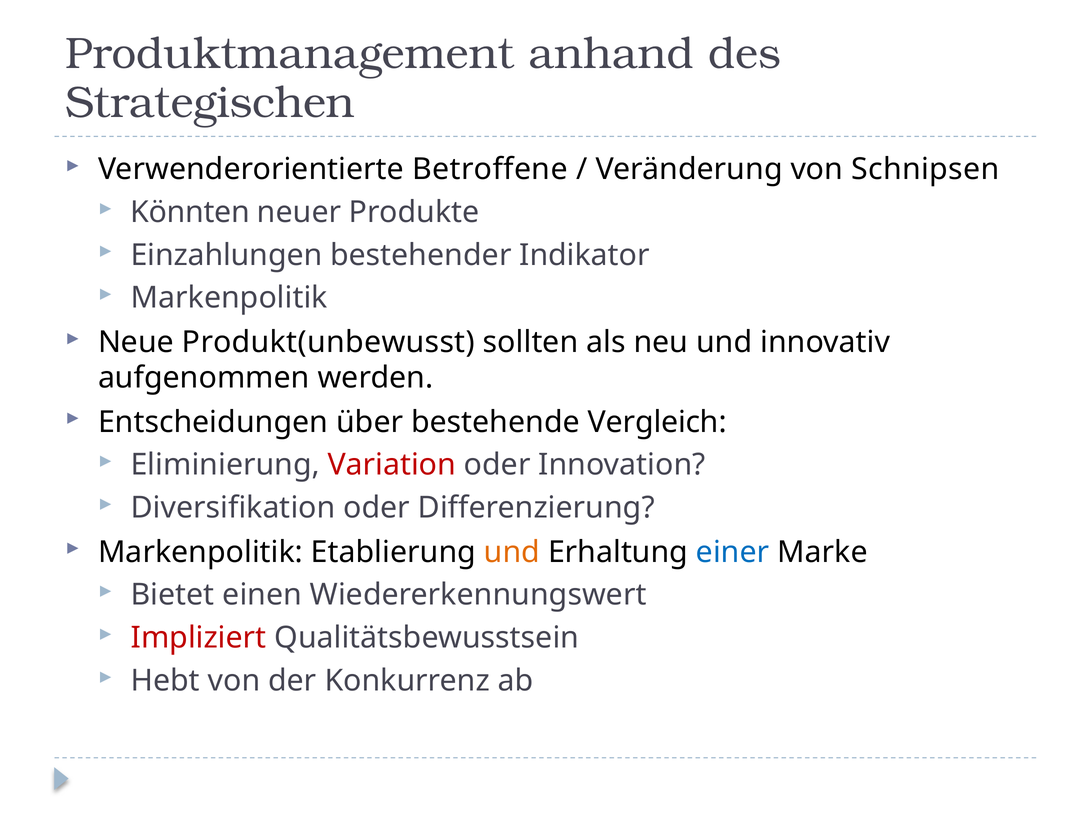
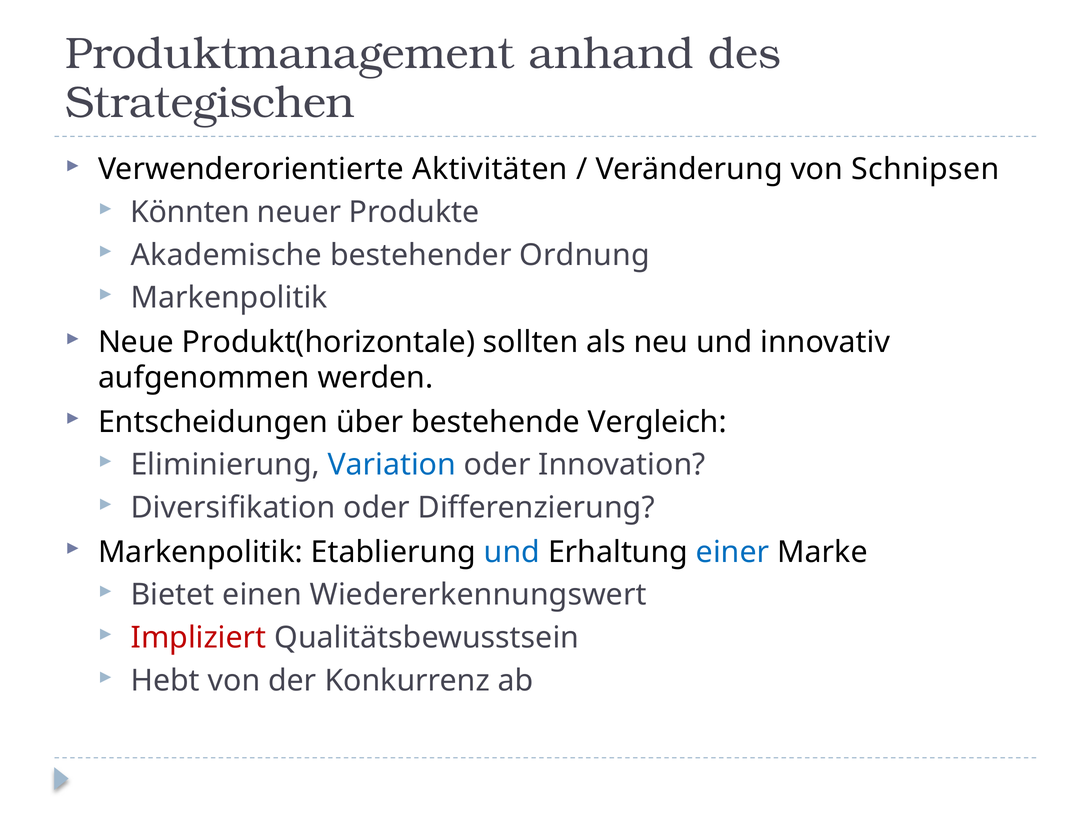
Betroffene: Betroffene -> Aktivitäten
Einzahlungen: Einzahlungen -> Akademische
Indikator: Indikator -> Ordnung
Produkt(unbewusst: Produkt(unbewusst -> Produkt(horizontale
Variation colour: red -> blue
und at (512, 552) colour: orange -> blue
